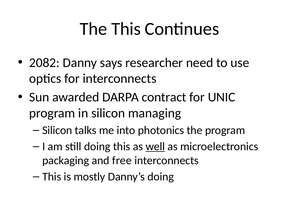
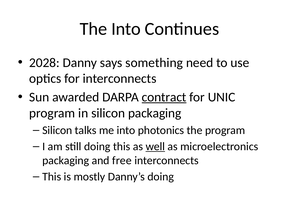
The This: This -> Into
2082: 2082 -> 2028
researcher: researcher -> something
contract underline: none -> present
silicon managing: managing -> packaging
